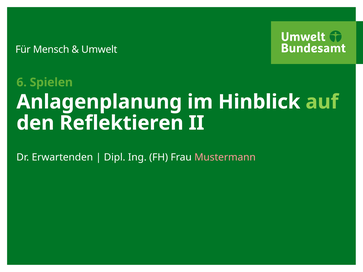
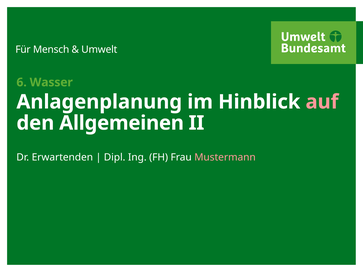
Spielen: Spielen -> Wasser
auf colour: light green -> pink
Reflektieren: Reflektieren -> Allgemeinen
